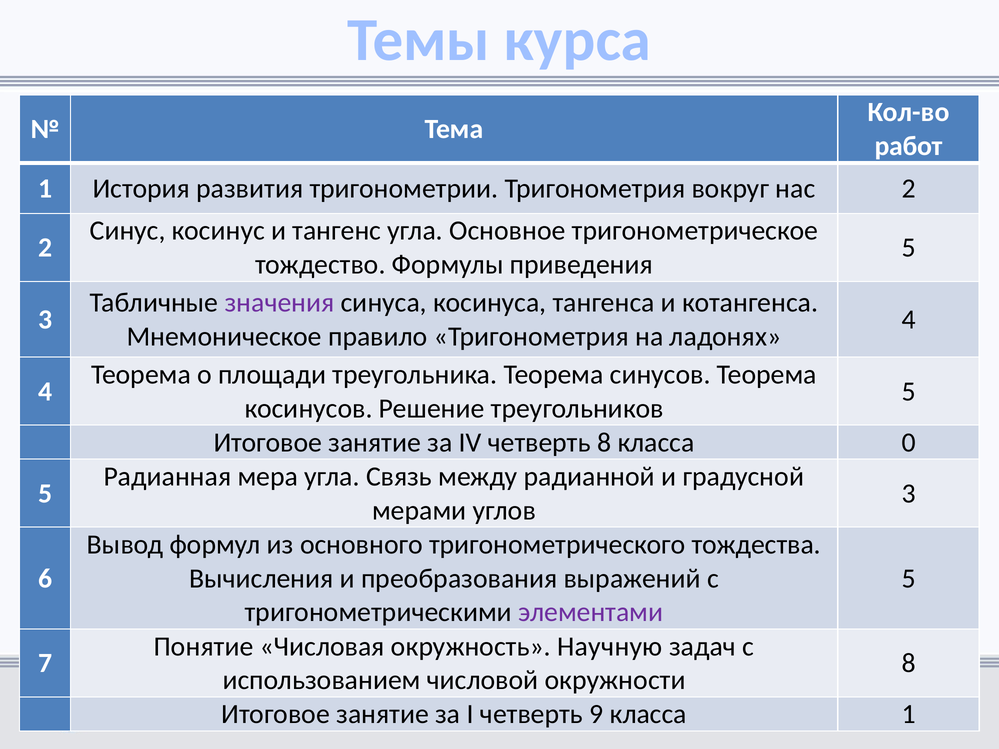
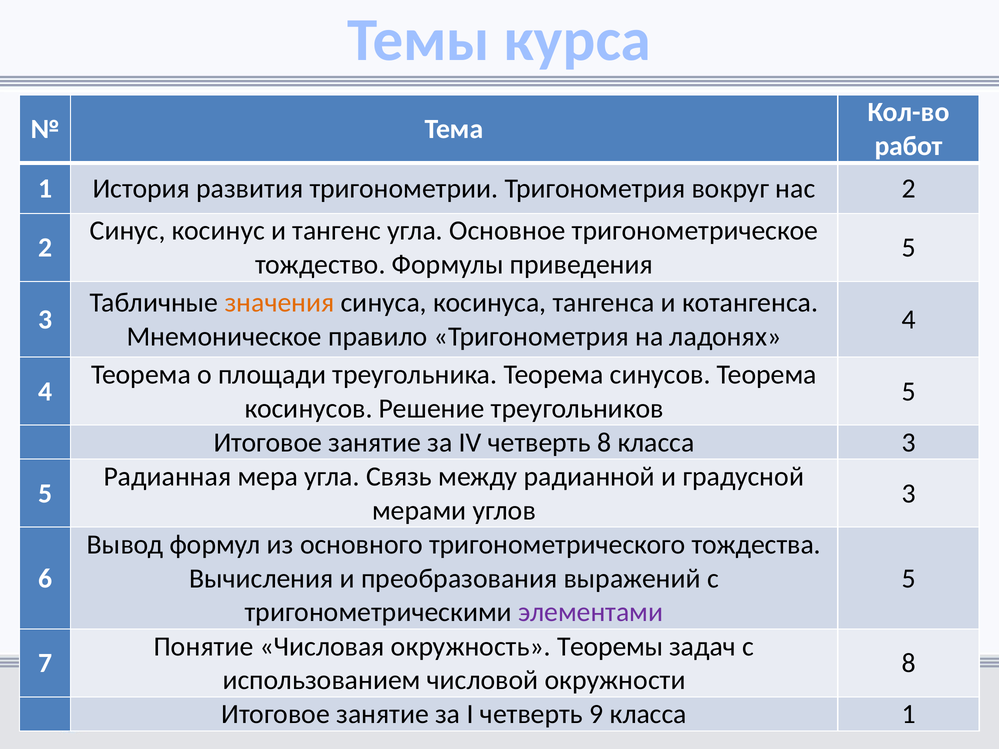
значения colour: purple -> orange
класса 0: 0 -> 3
Научную: Научную -> Теоремы
